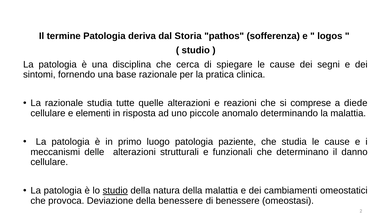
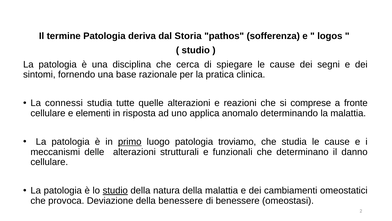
La razionale: razionale -> connessi
diede: diede -> fronte
piccole: piccole -> applica
primo underline: none -> present
paziente: paziente -> troviamo
